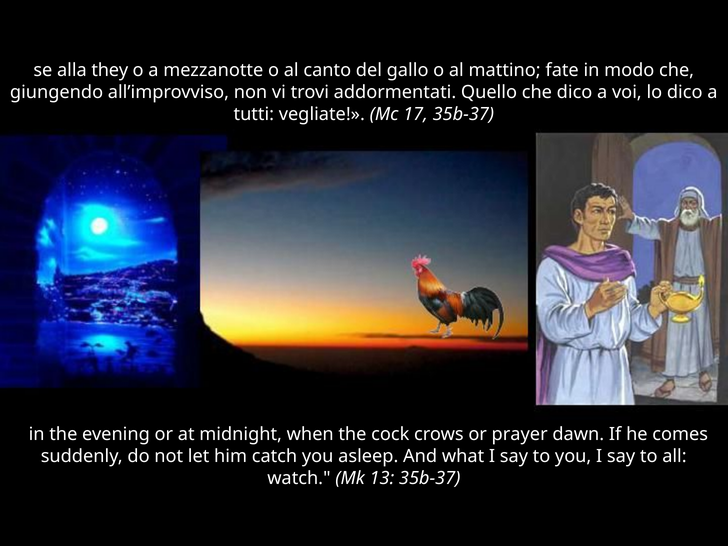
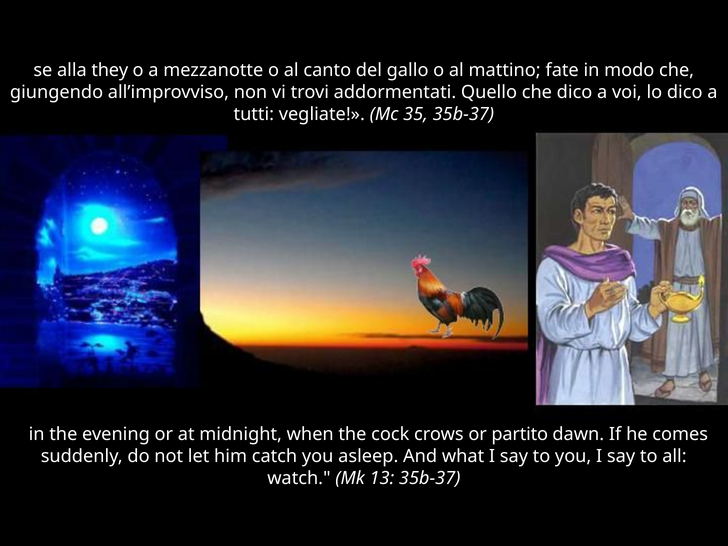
17: 17 -> 35
prayer: prayer -> partito
